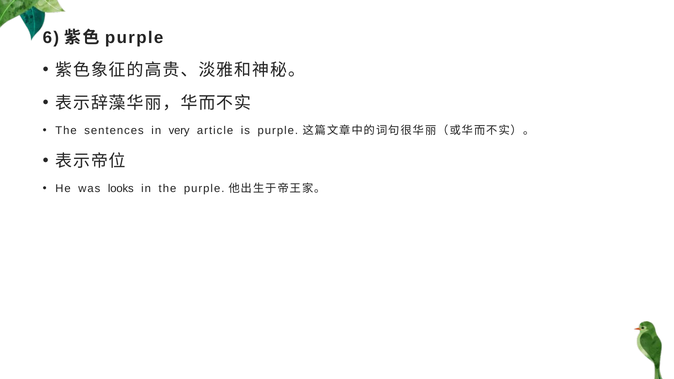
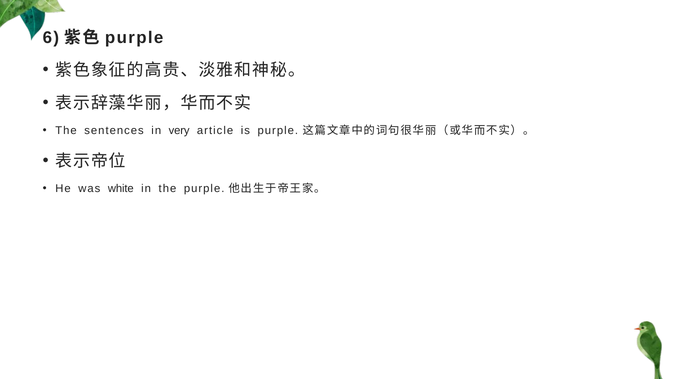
looks: looks -> white
